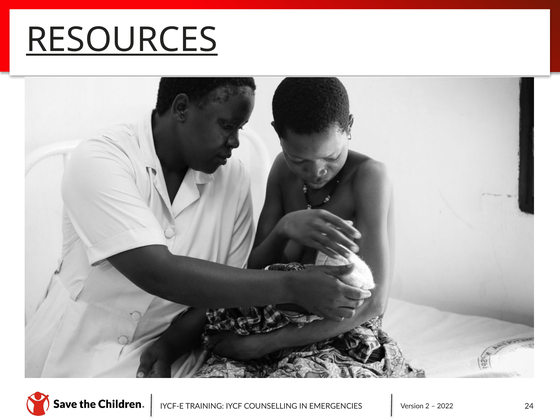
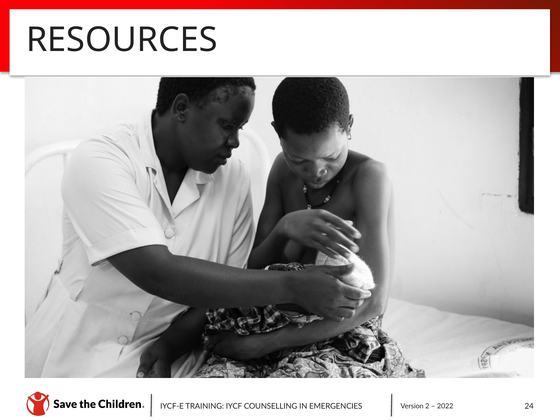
RESOURCES underline: present -> none
